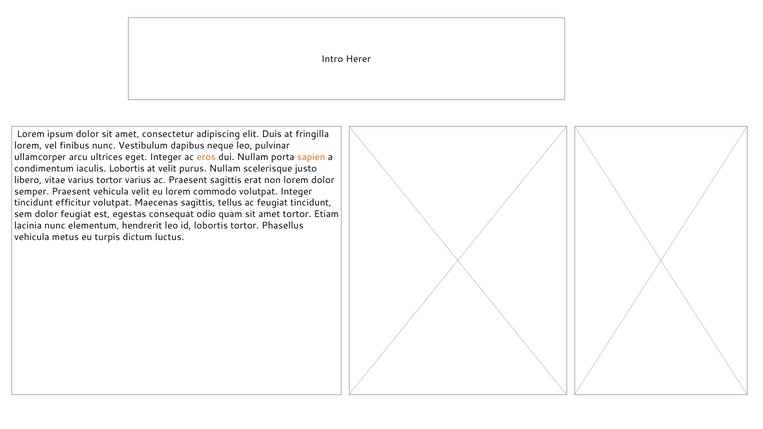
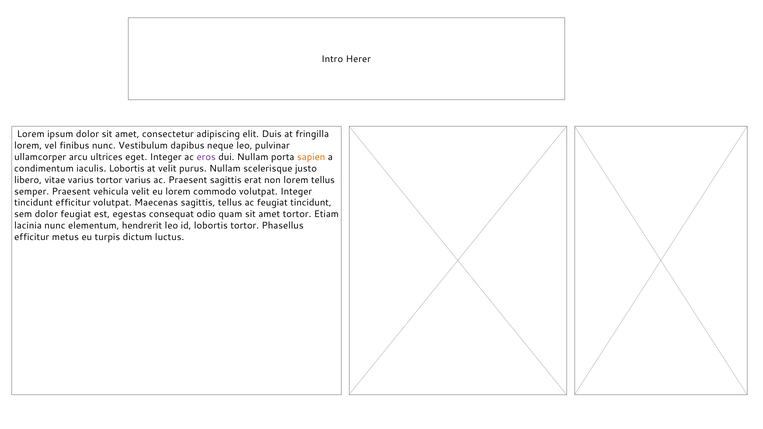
eros colour: orange -> purple
lorem dolor: dolor -> tellus
vehicula at (32, 237): vehicula -> efficitur
